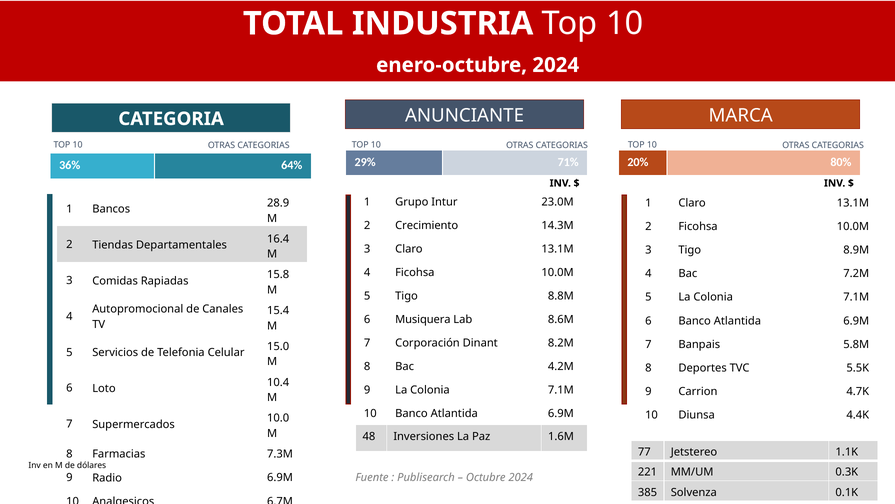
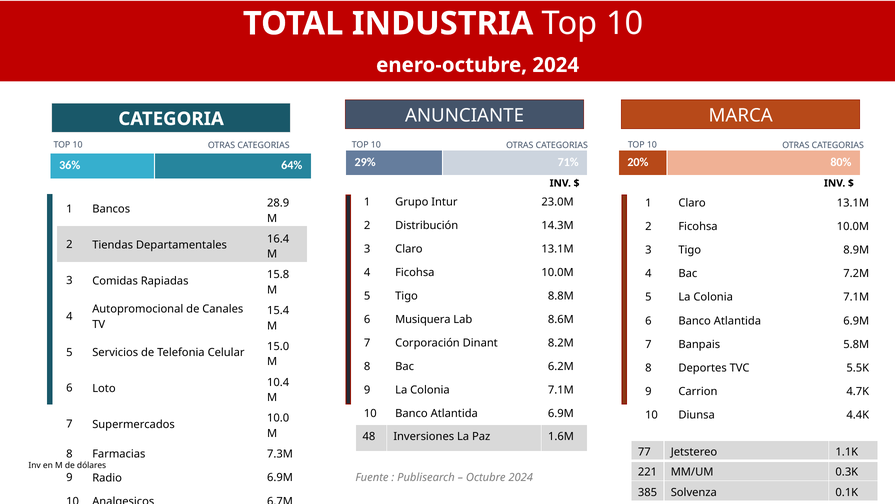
Crecimiento: Crecimiento -> Distribución
4.2M: 4.2M -> 6.2M
